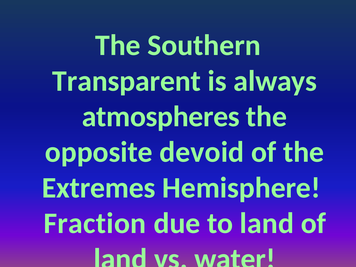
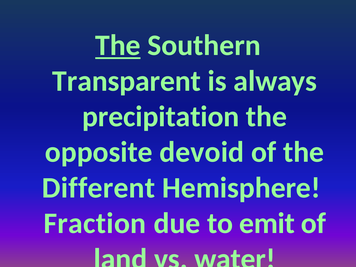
The at (118, 45) underline: none -> present
atmospheres: atmospheres -> precipitation
Extremes: Extremes -> Different
to land: land -> emit
